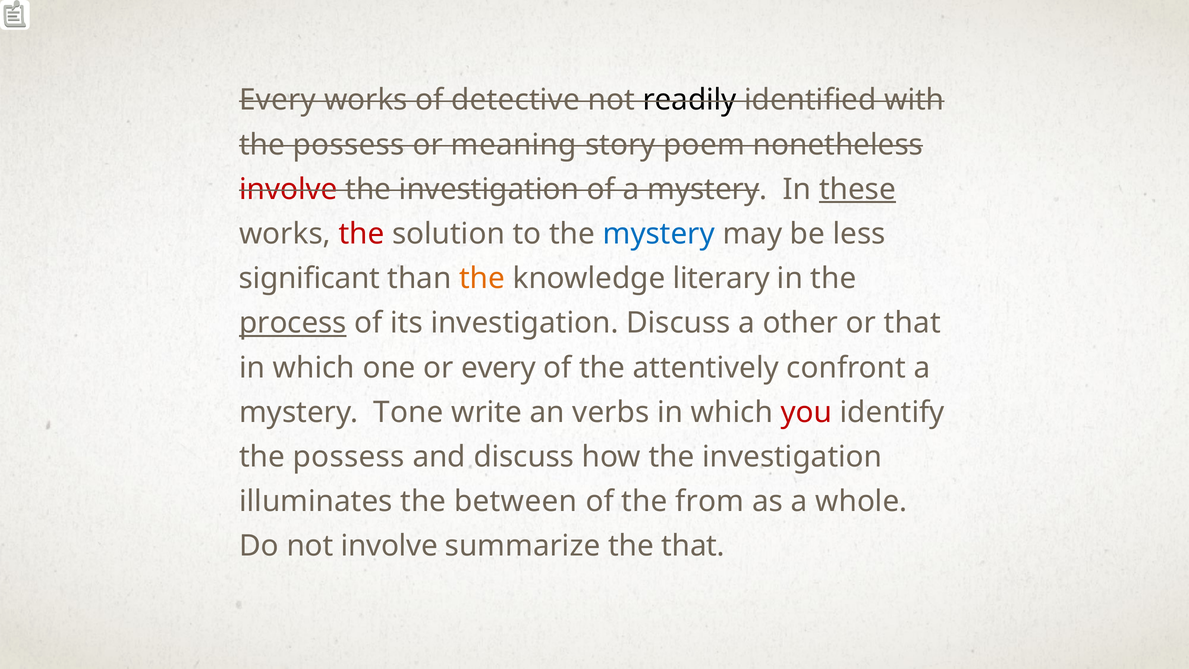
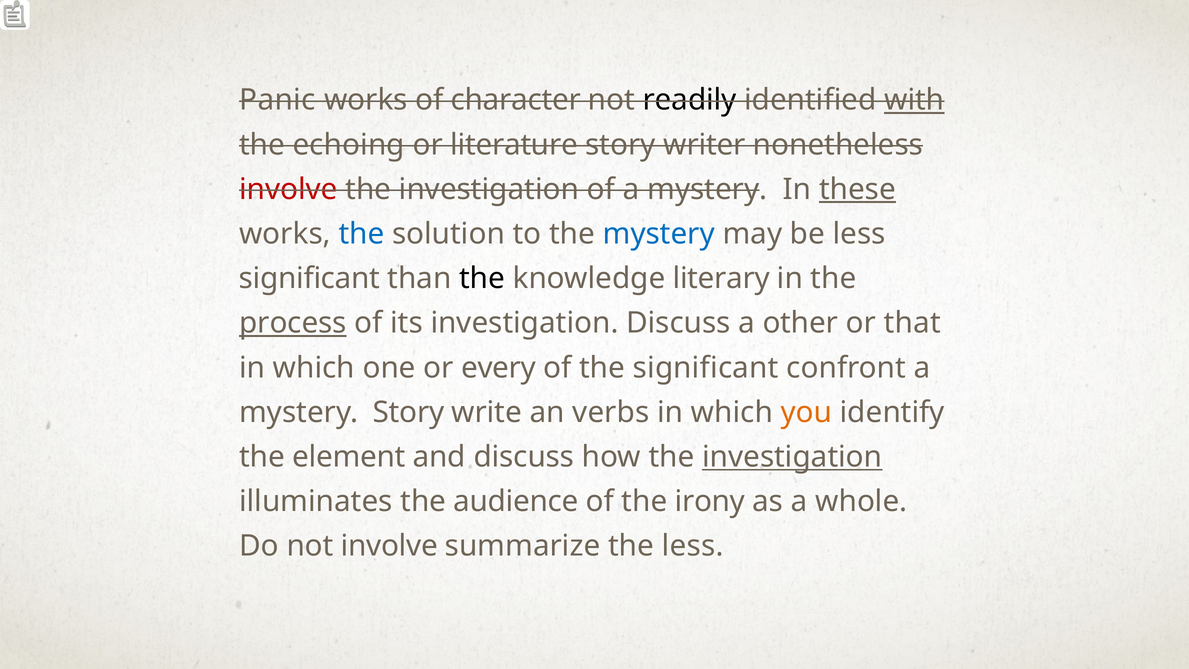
Every at (278, 100): Every -> Panic
detective: detective -> character
with underline: none -> present
possess at (349, 145): possess -> echoing
meaning: meaning -> literature
poem: poem -> writer
the at (361, 234) colour: red -> blue
the at (482, 278) colour: orange -> black
the attentively: attentively -> significant
mystery Tone: Tone -> Story
you colour: red -> orange
possess at (349, 457): possess -> element
investigation at (792, 457) underline: none -> present
between: between -> audience
from: from -> irony
the that: that -> less
